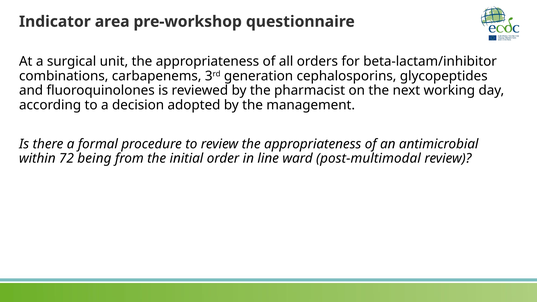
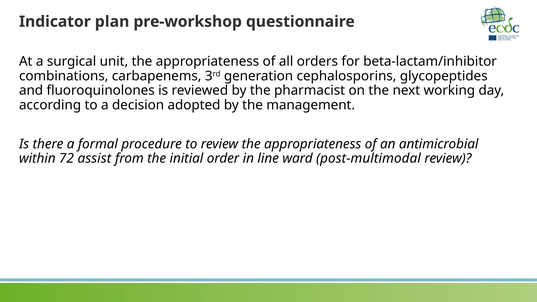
area: area -> plan
being: being -> assist
